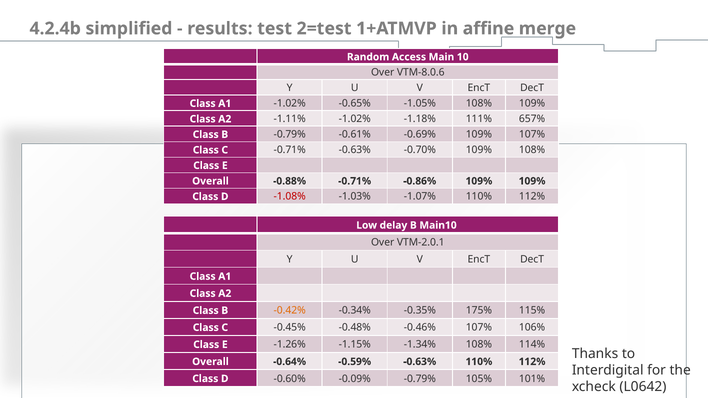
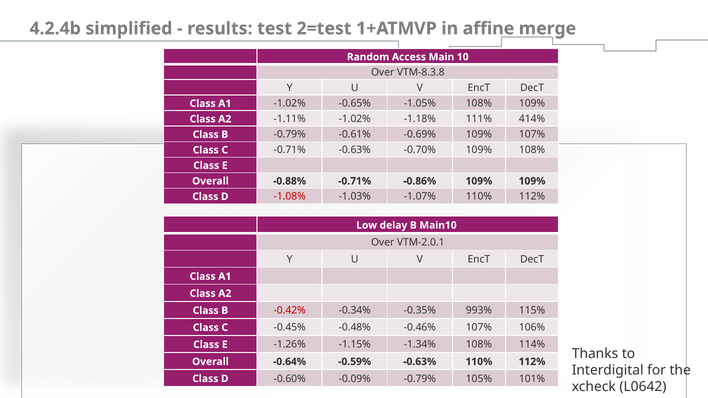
VTM-8.0.6: VTM-8.0.6 -> VTM-8.3.8
657%: 657% -> 414%
-0.42% colour: orange -> red
175%: 175% -> 993%
